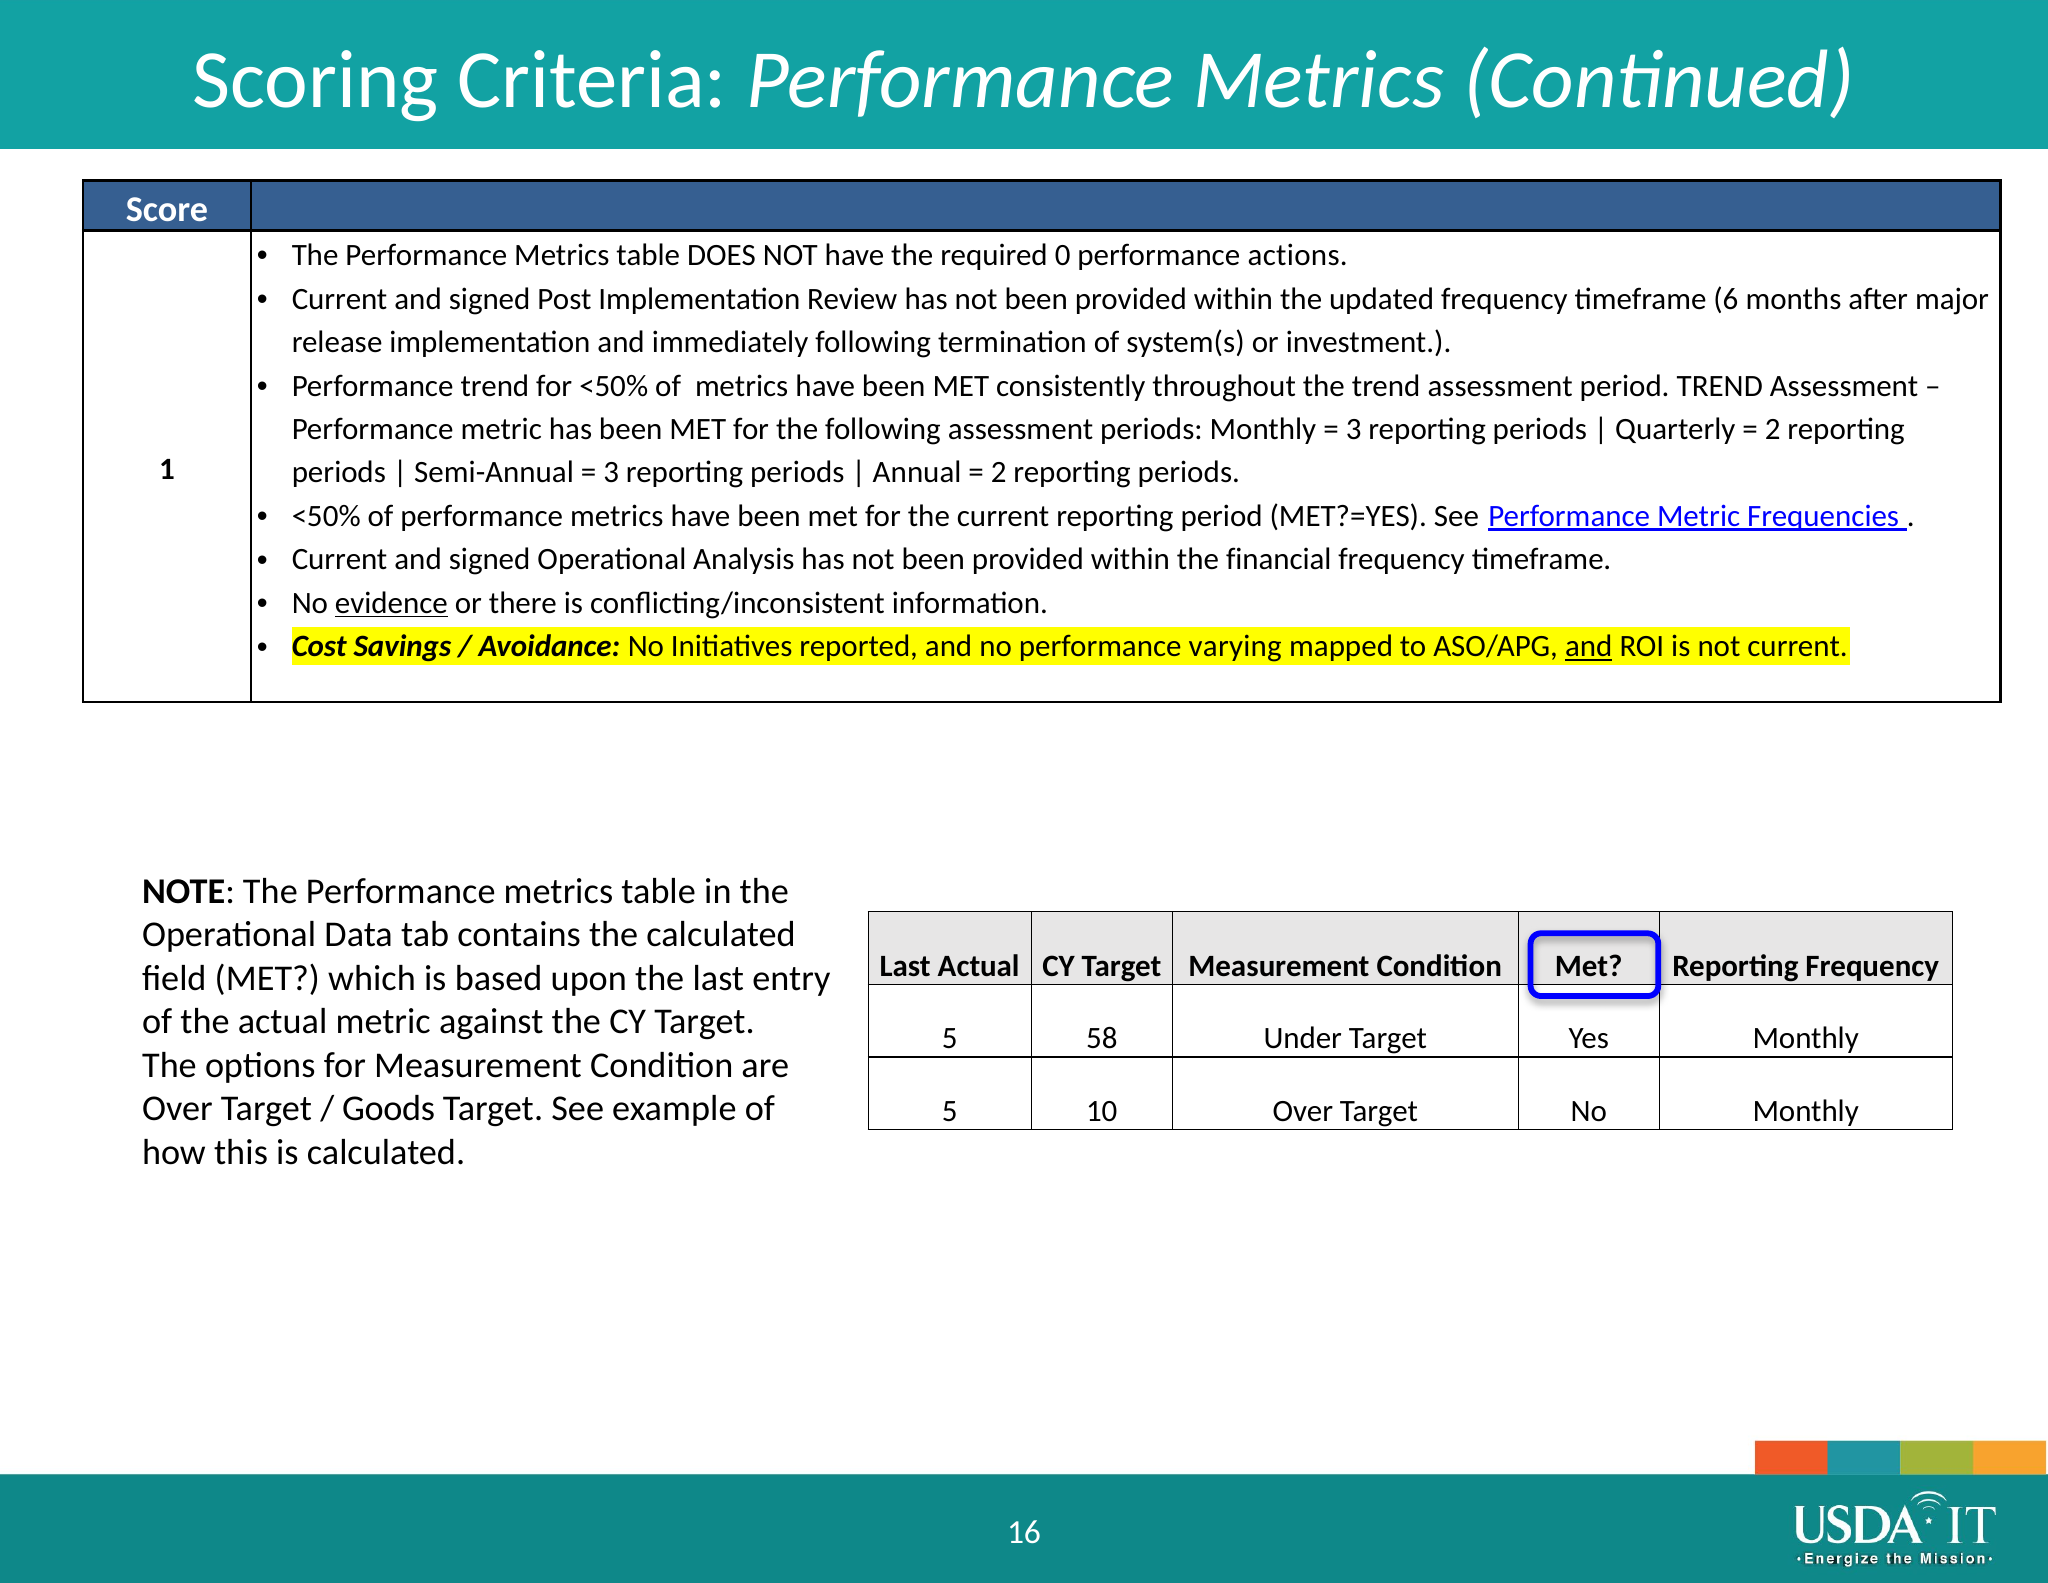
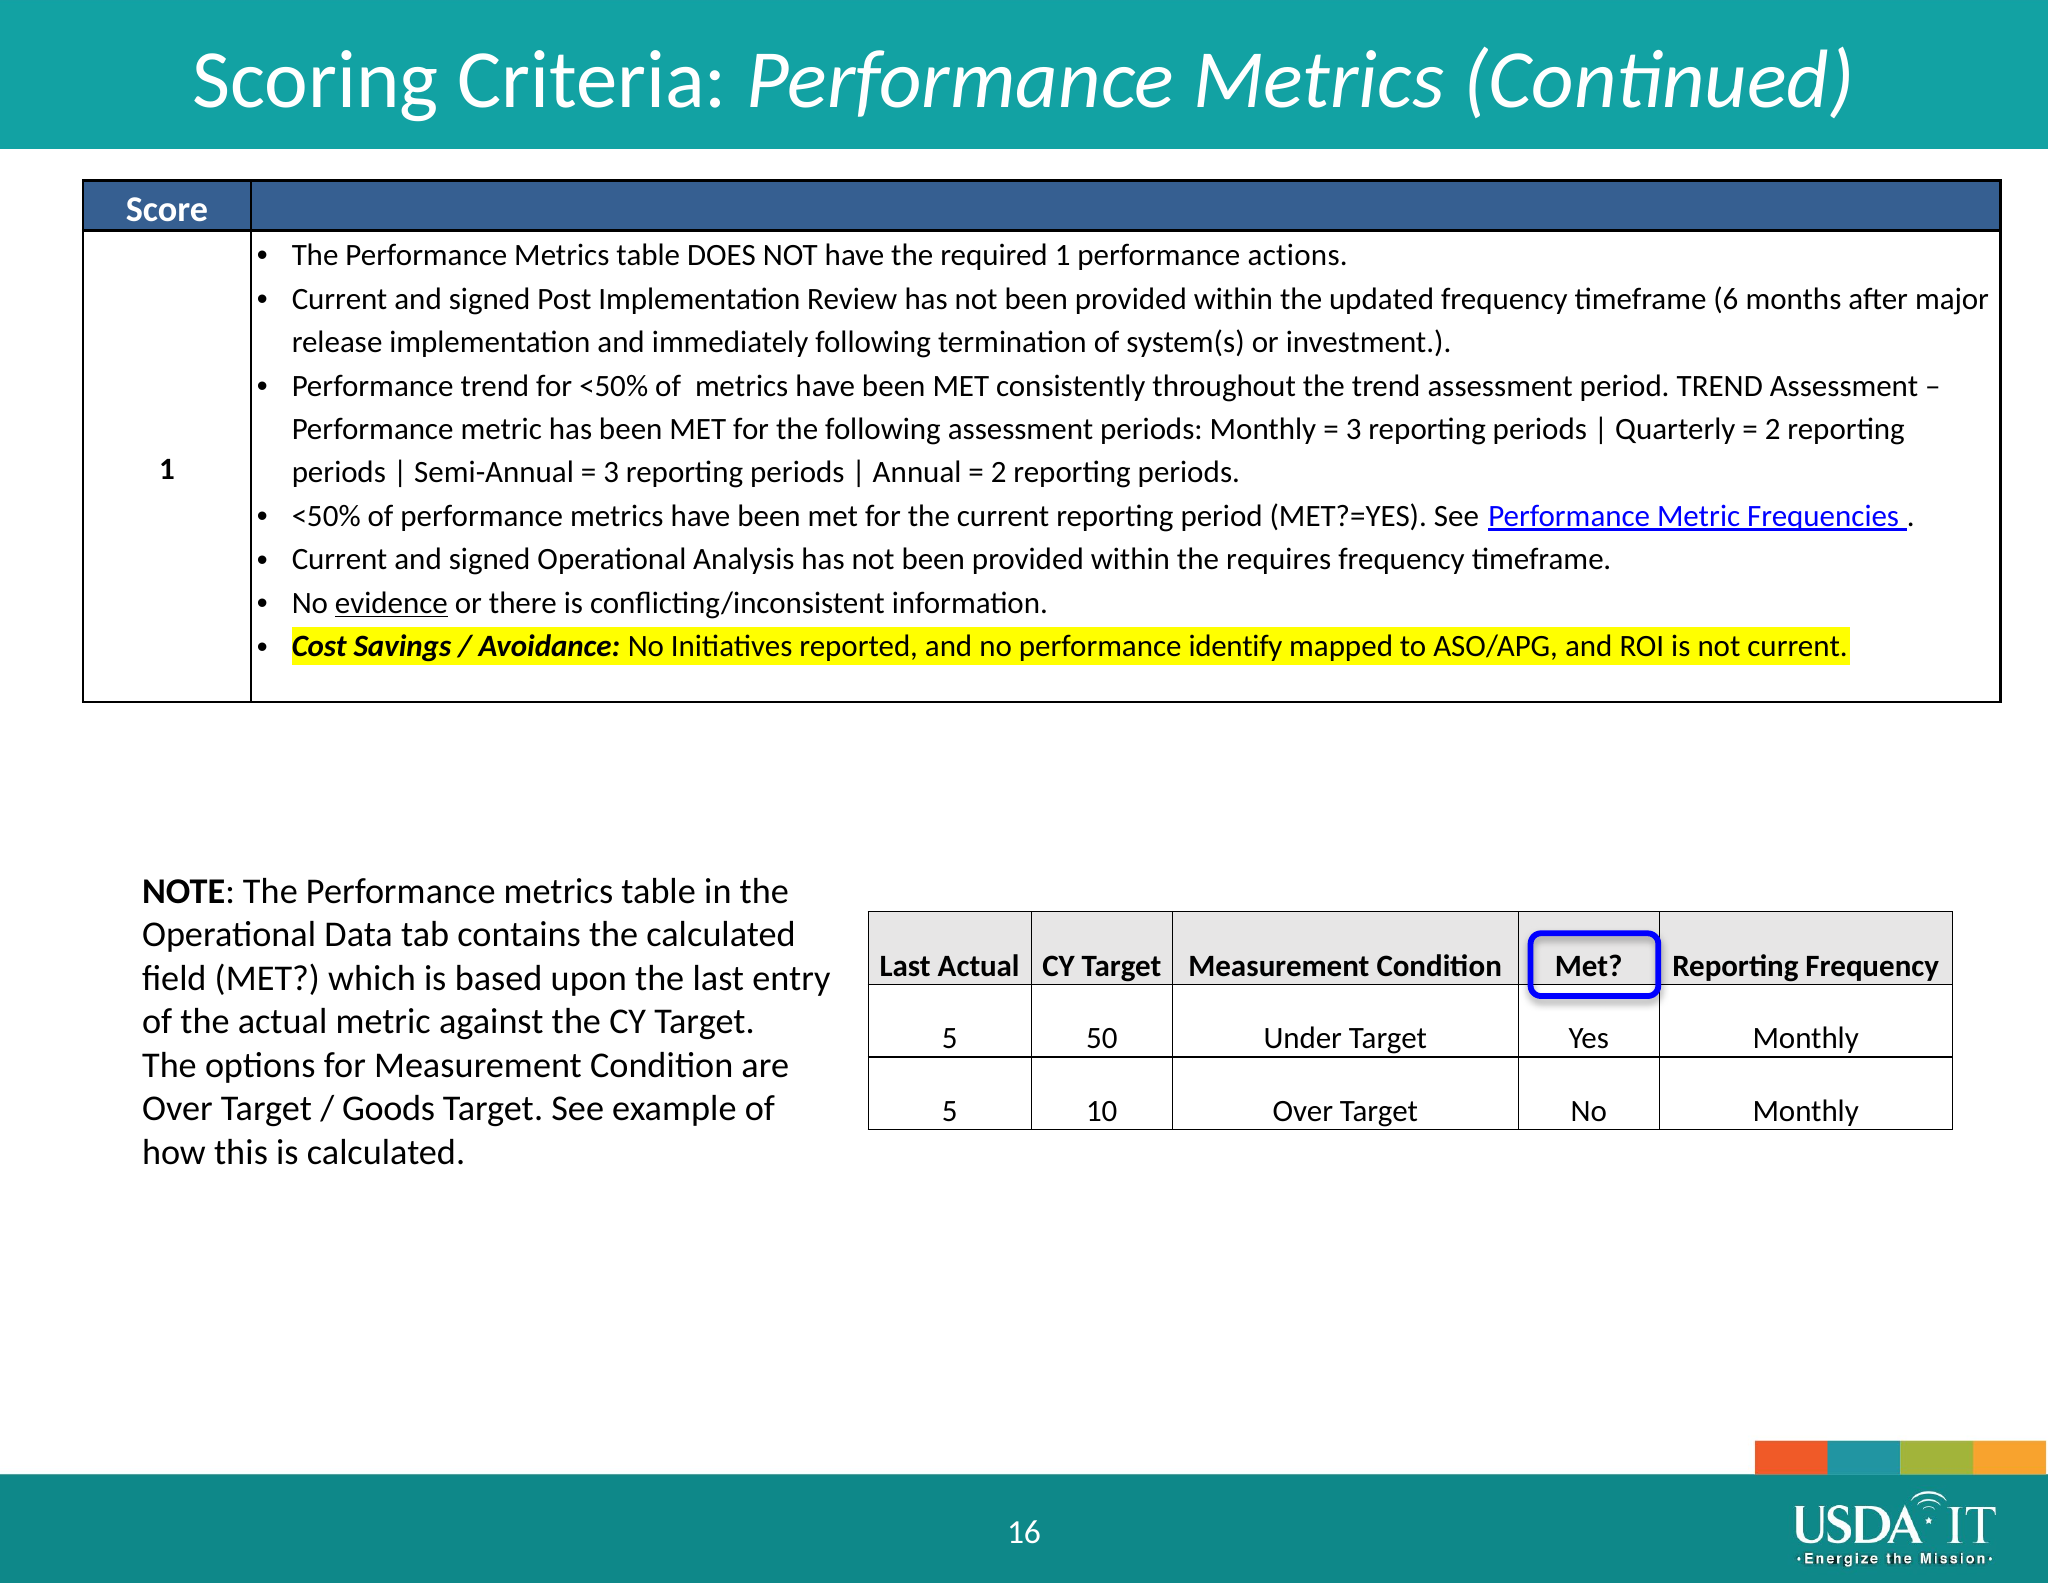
required 0: 0 -> 1
financial: financial -> requires
varying: varying -> identify
and at (1589, 646) underline: present -> none
58: 58 -> 50
